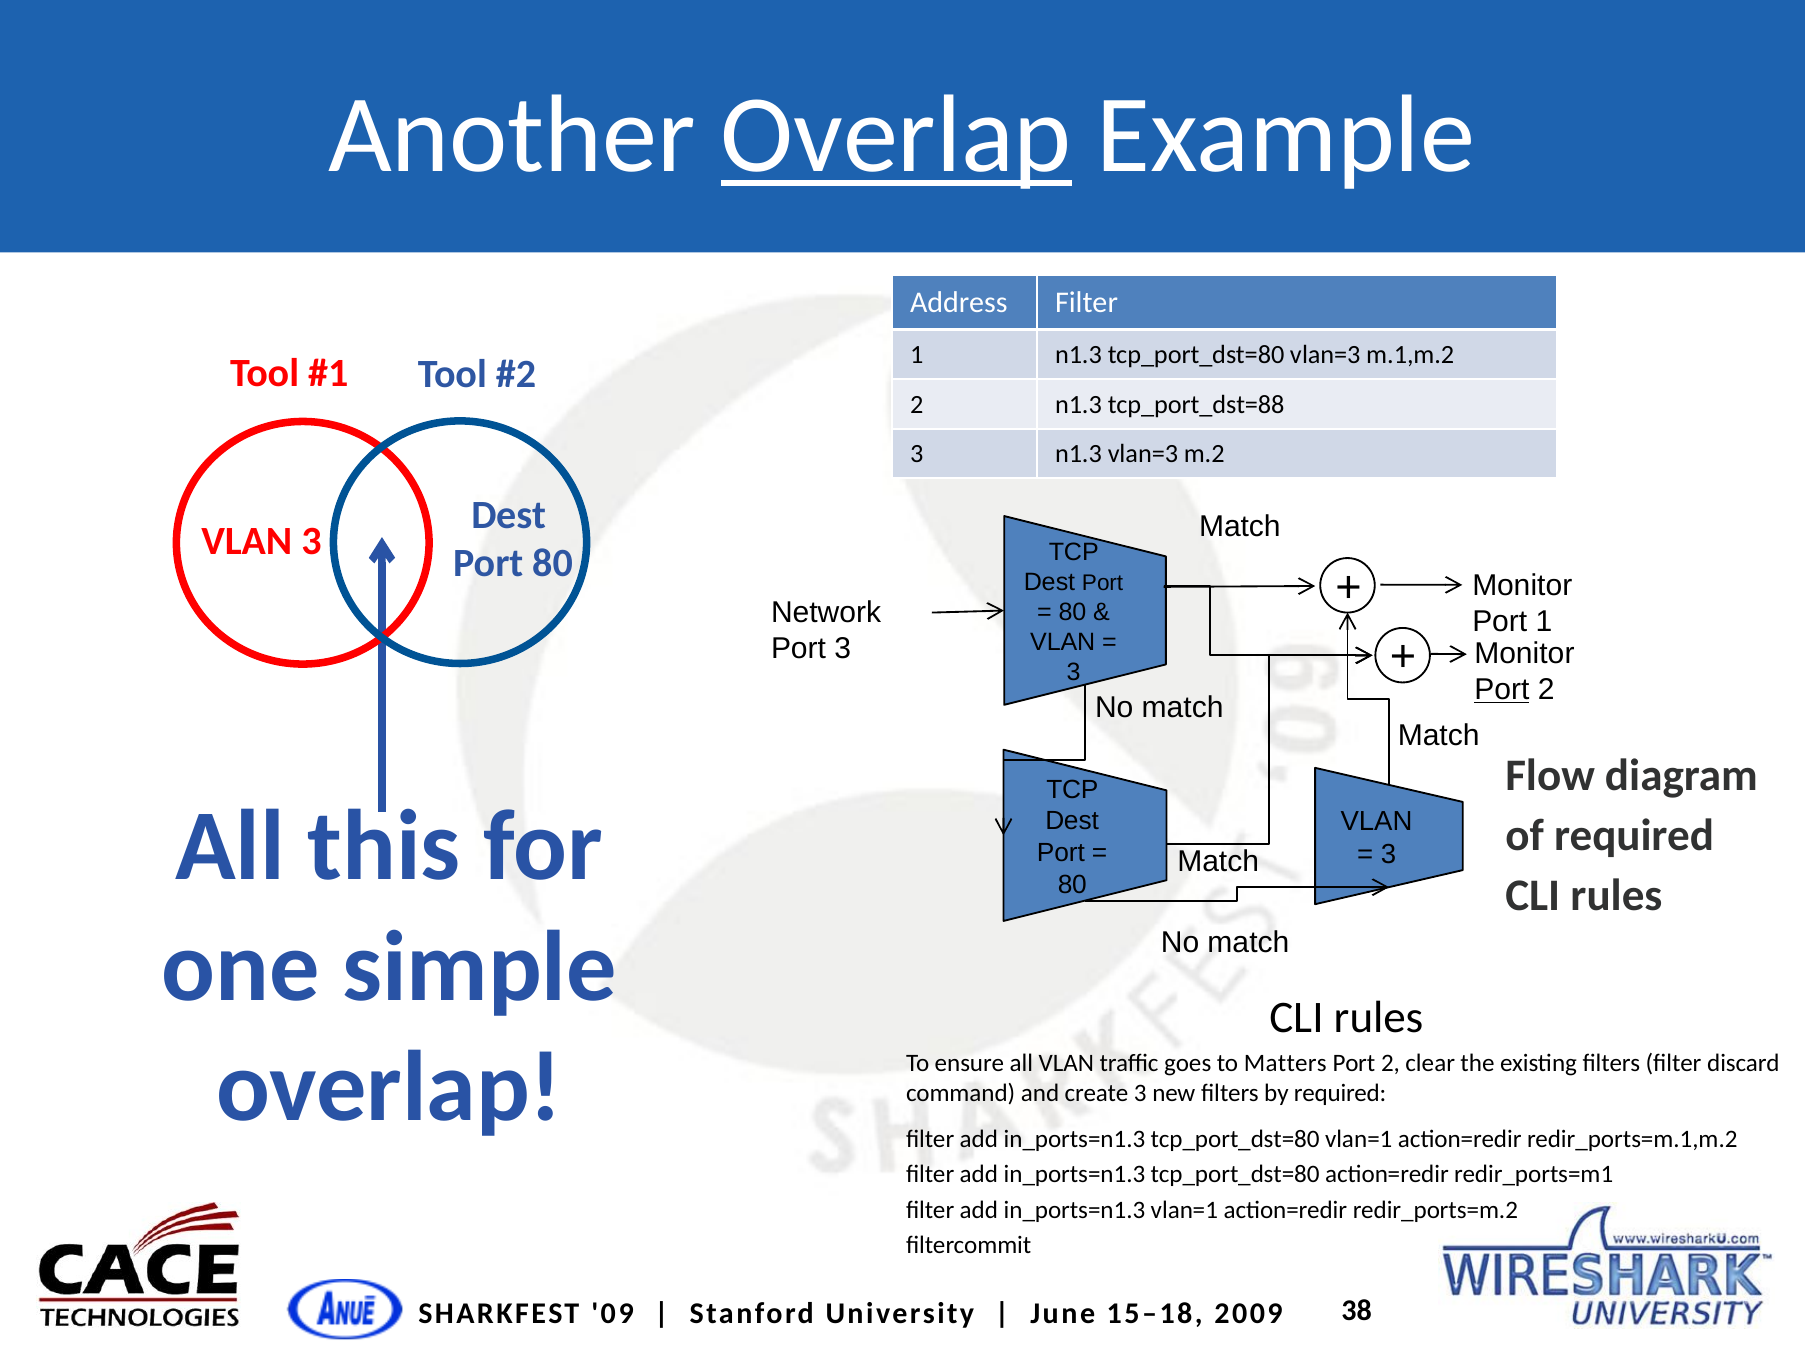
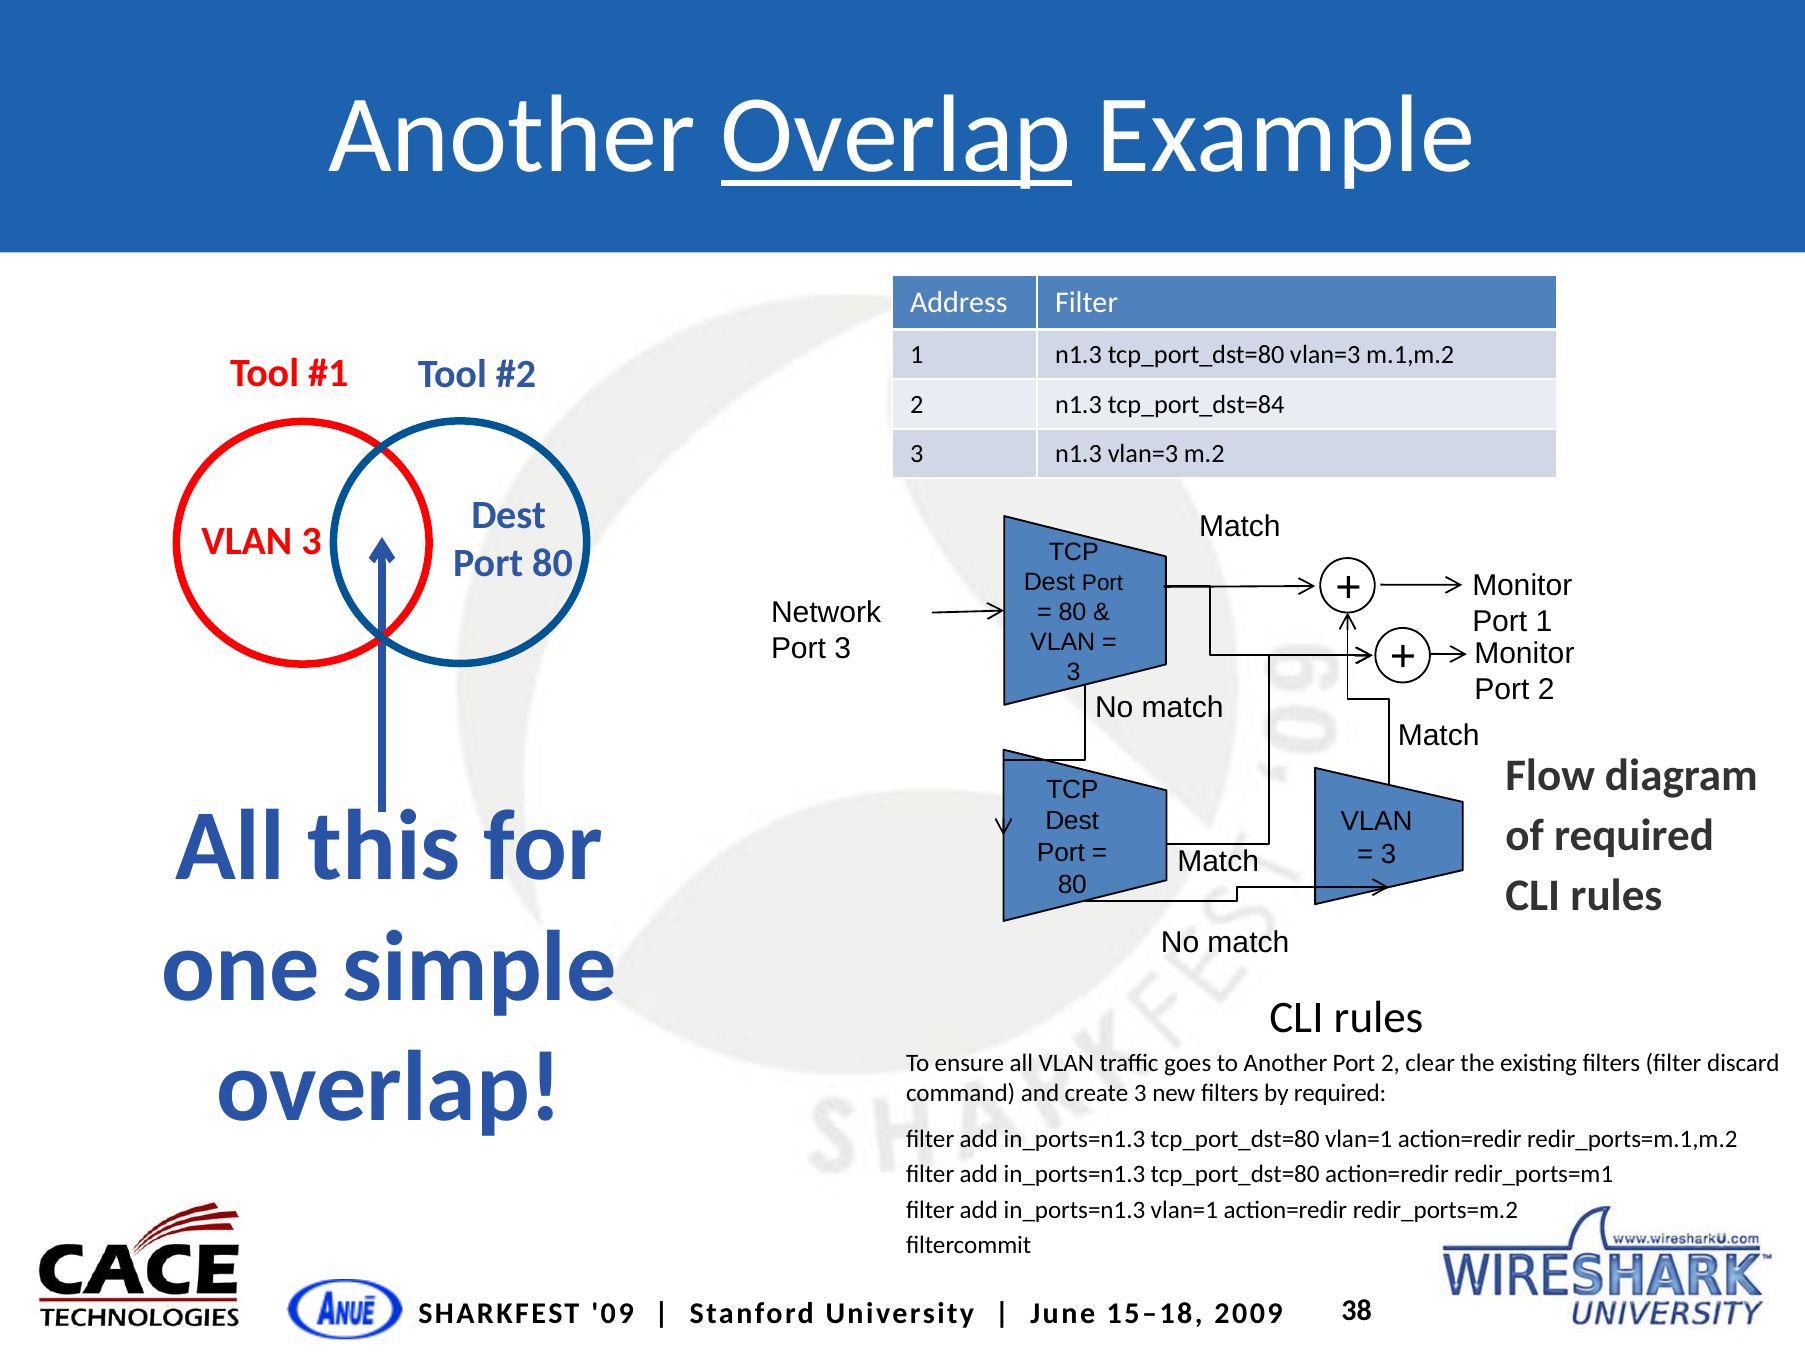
tcp_port_dst=88: tcp_port_dst=88 -> tcp_port_dst=84
Port at (1502, 690) underline: present -> none
to Matters: Matters -> Another
